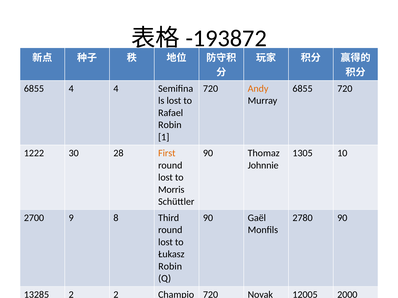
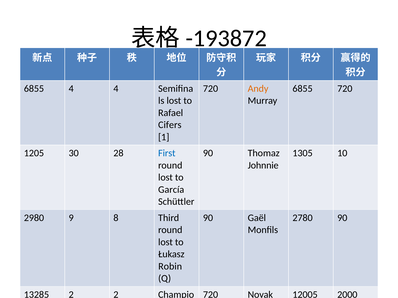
Robin at (170, 125): Robin -> Cifers
1222: 1222 -> 1205
First at (167, 153) colour: orange -> blue
Morris: Morris -> García
2700: 2700 -> 2980
